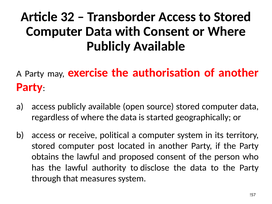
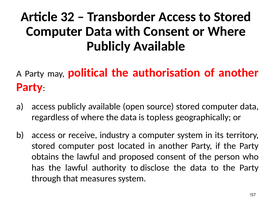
exercise: exercise -> political
started: started -> topless
political: political -> industry
